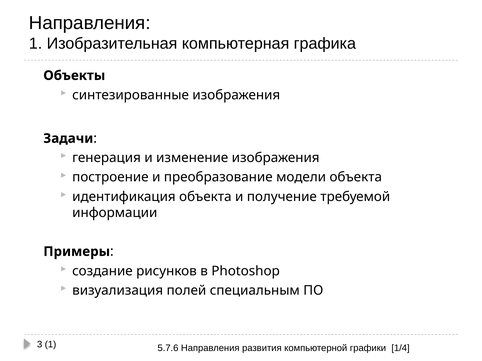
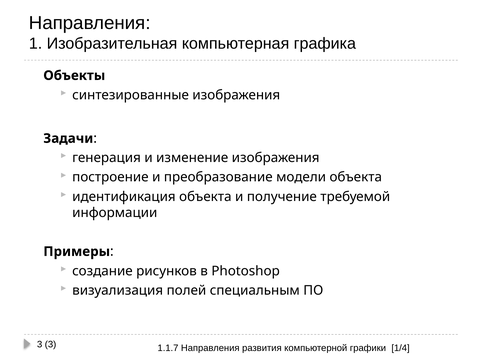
3 1: 1 -> 3
5.7.6: 5.7.6 -> 1.1.7
